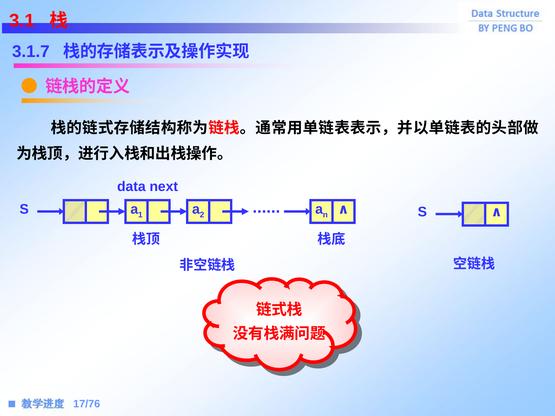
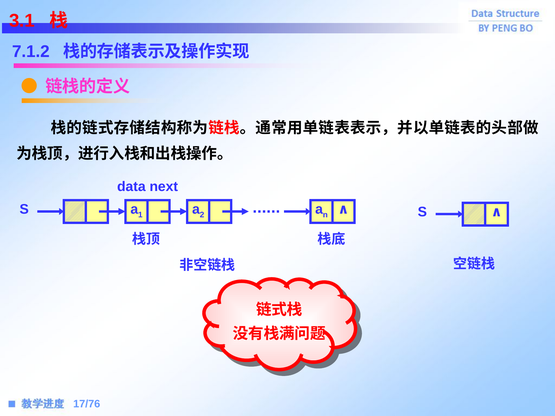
3.1.7: 3.1.7 -> 7.1.2
